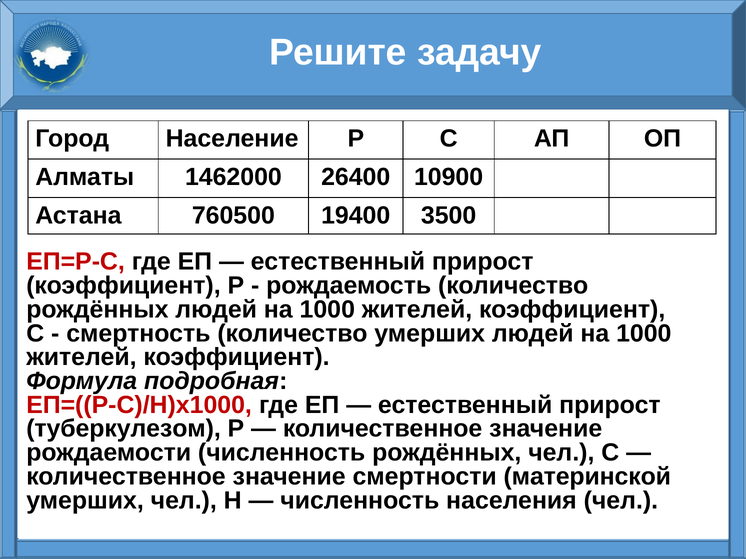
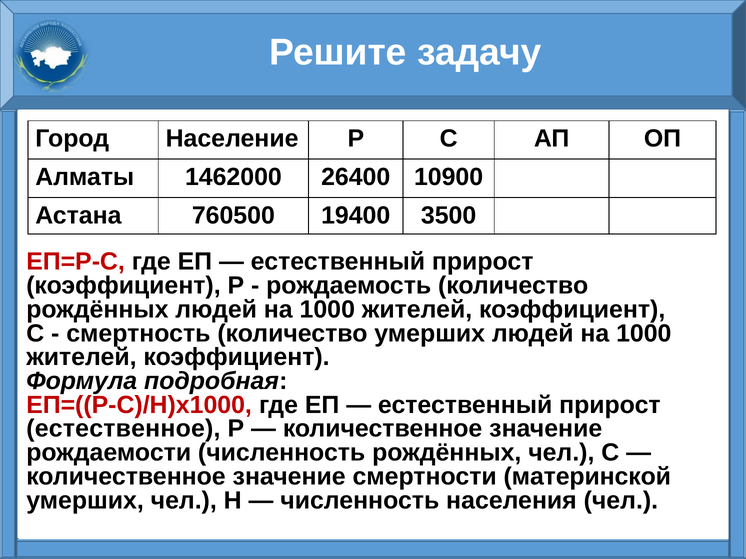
туберкулезом: туберкулезом -> естественное
